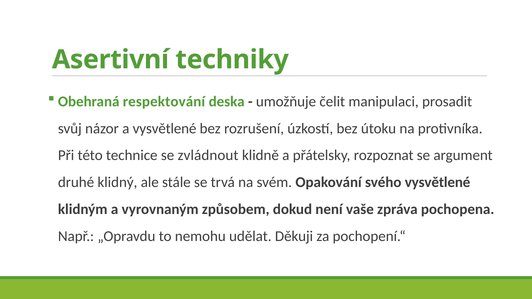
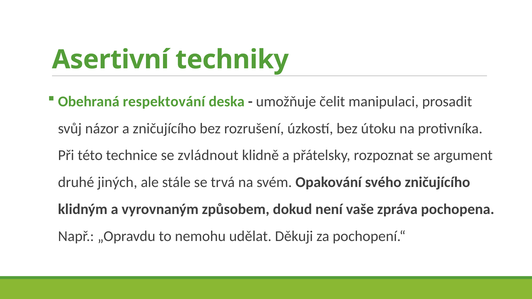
a vysvětlené: vysvětlené -> zničujícího
klidný: klidný -> jiných
svého vysvětlené: vysvětlené -> zničujícího
